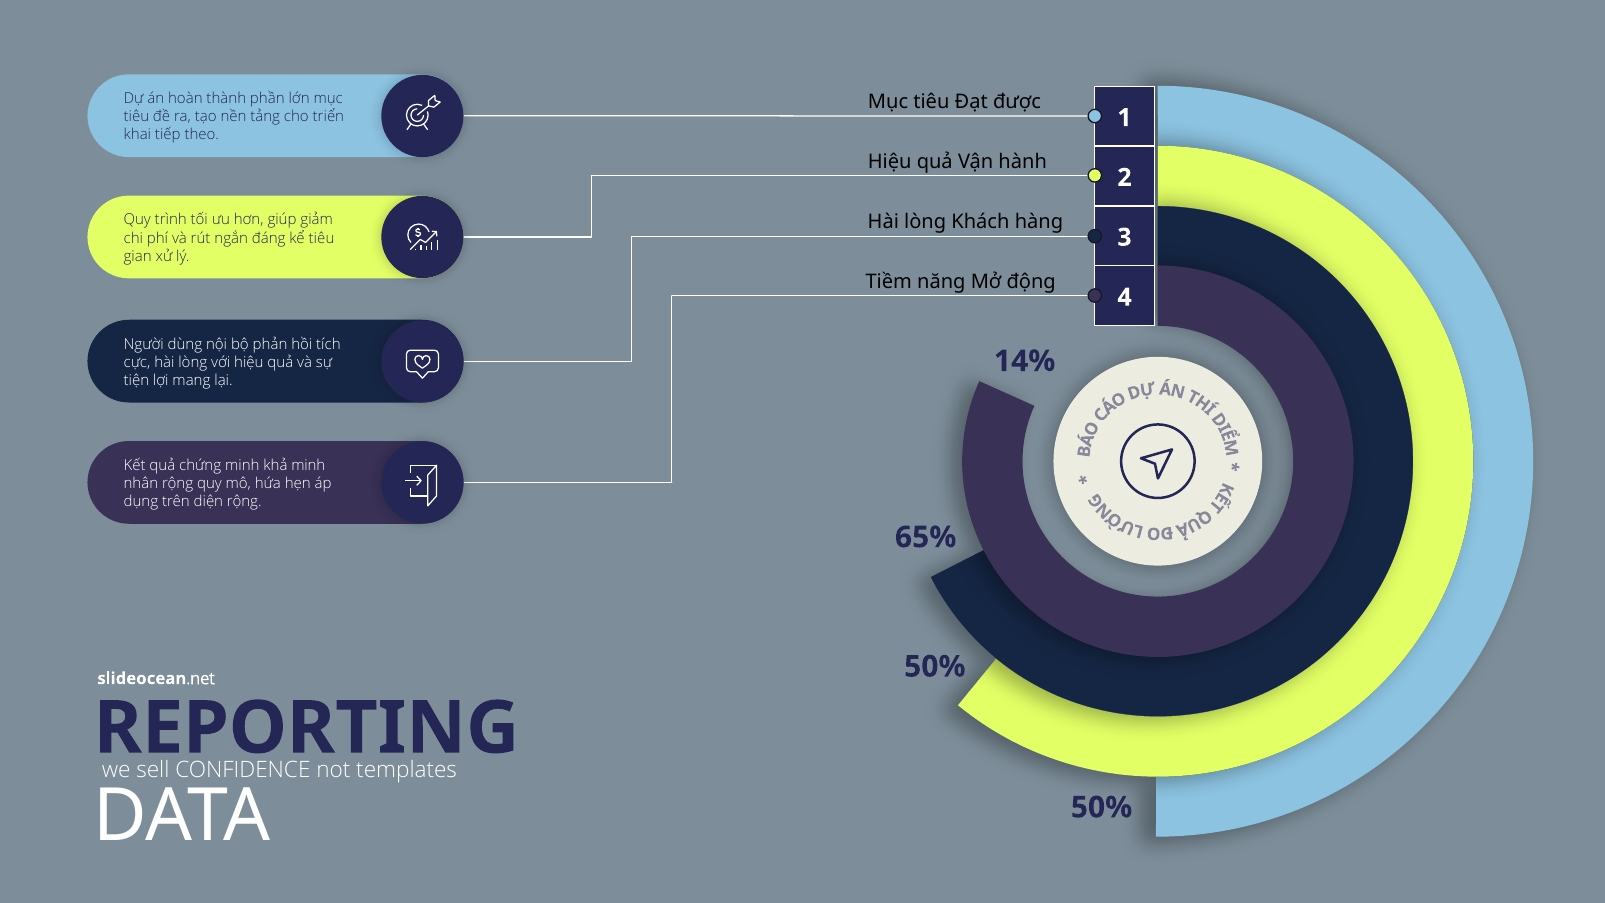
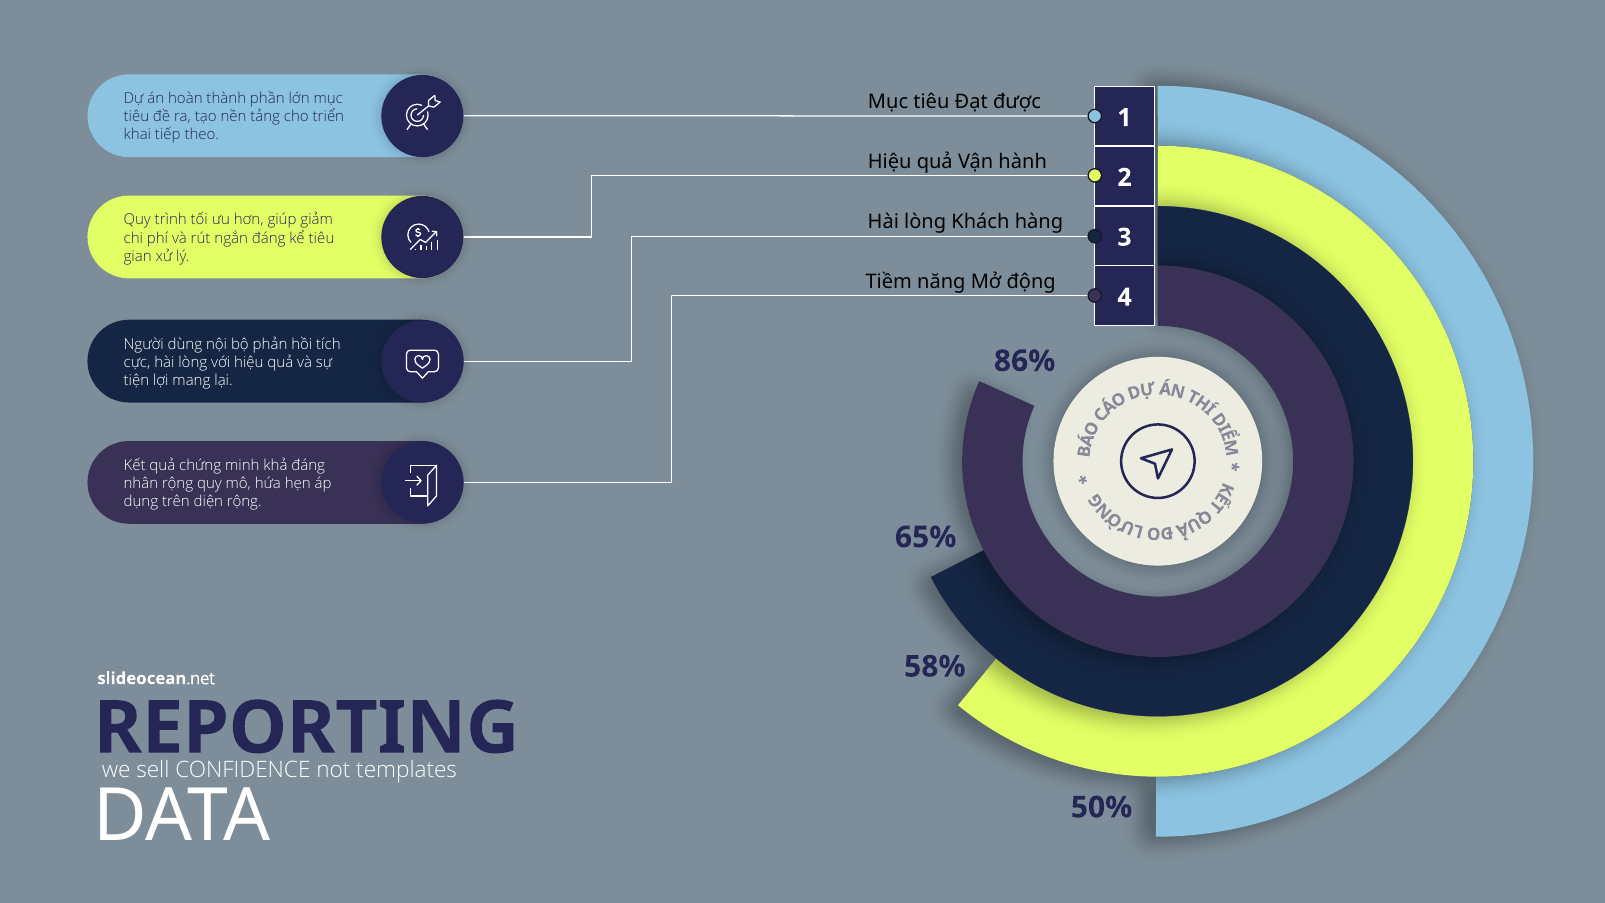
14%: 14% -> 86%
khả minh: minh -> đáng
50% at (935, 666): 50% -> 58%
